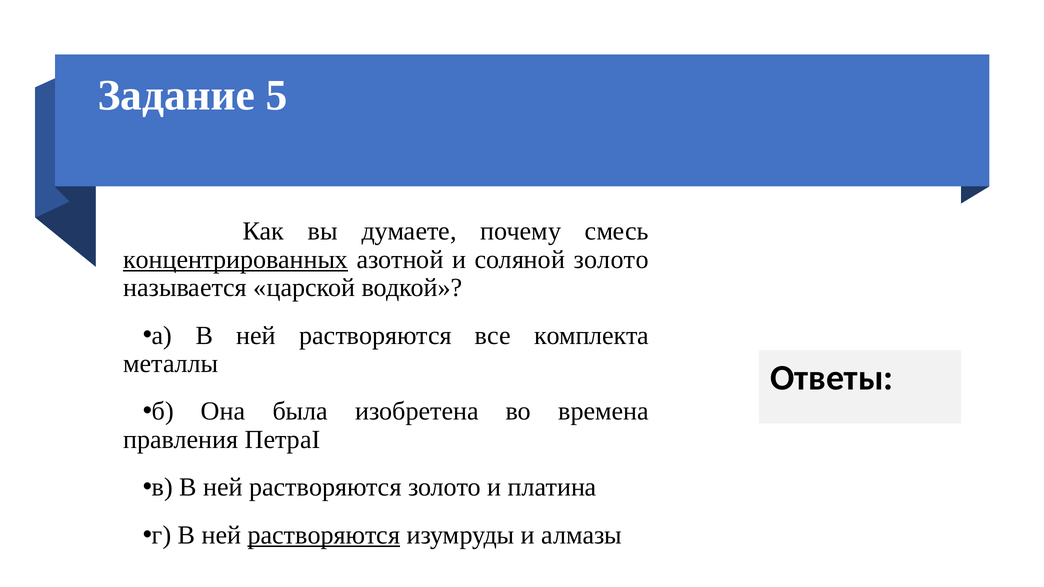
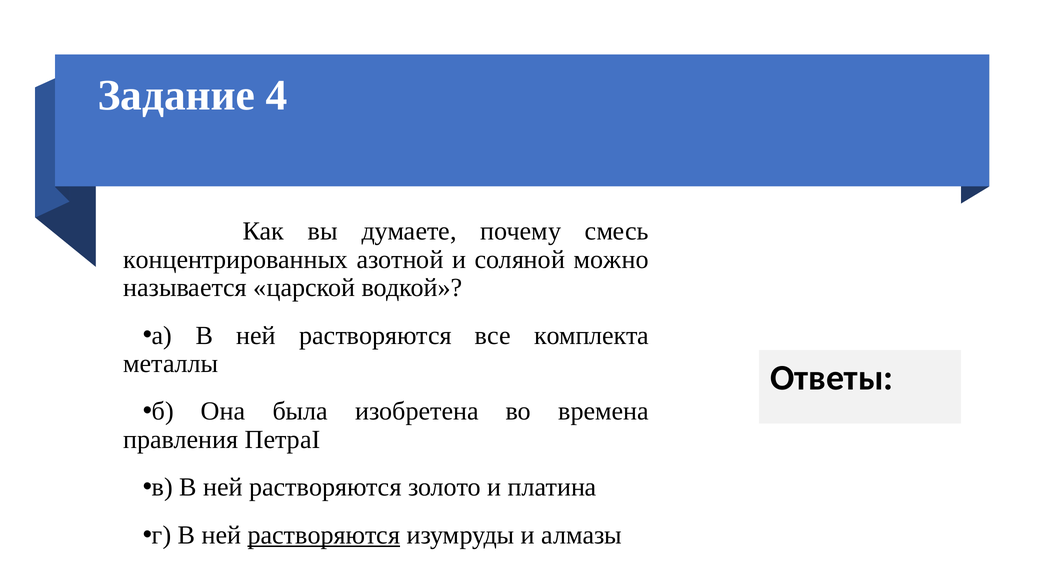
5: 5 -> 4
концентрированных underline: present -> none
соляной золото: золото -> можно
